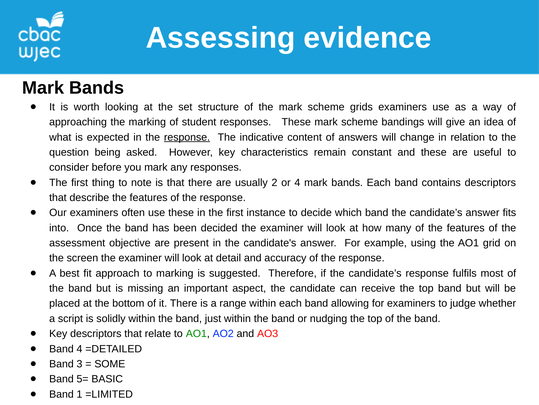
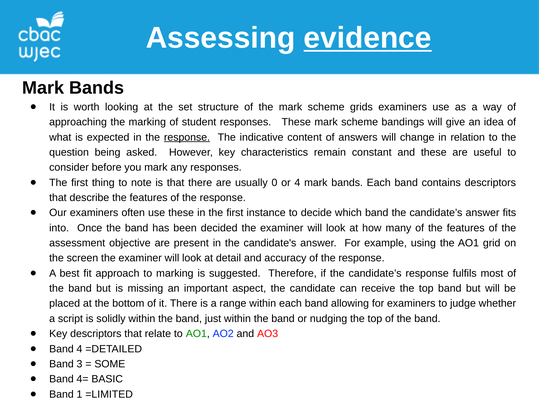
evidence underline: none -> present
2: 2 -> 0
5=: 5= -> 4=
